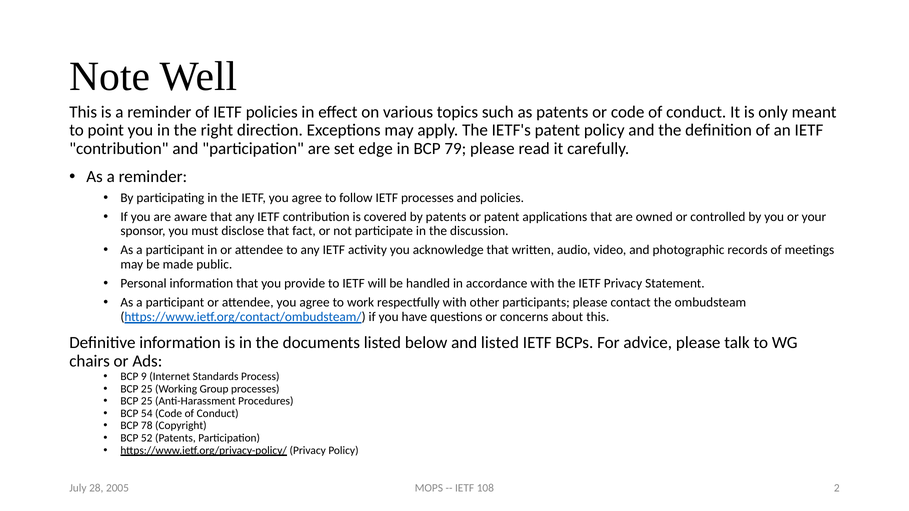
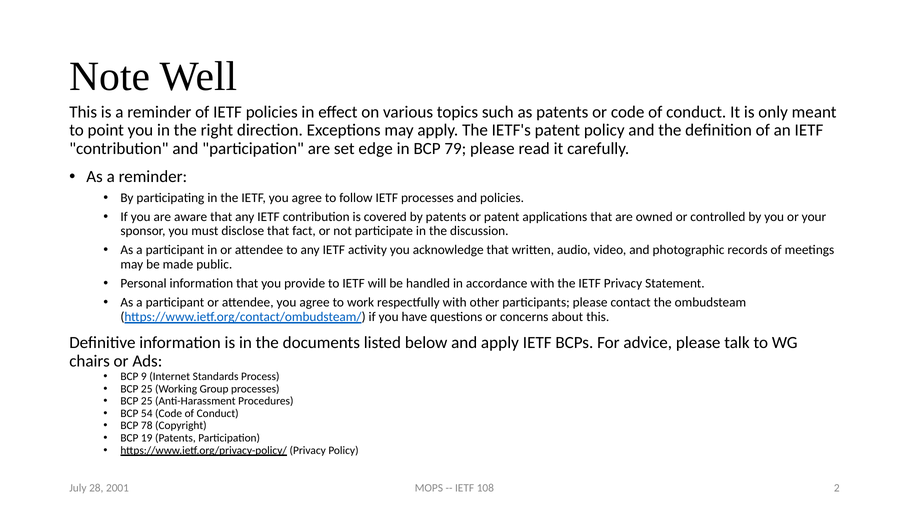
and listed: listed -> apply
52: 52 -> 19
2005: 2005 -> 2001
